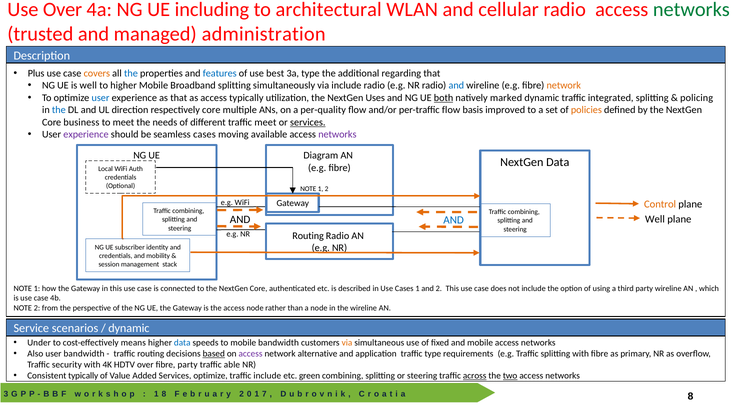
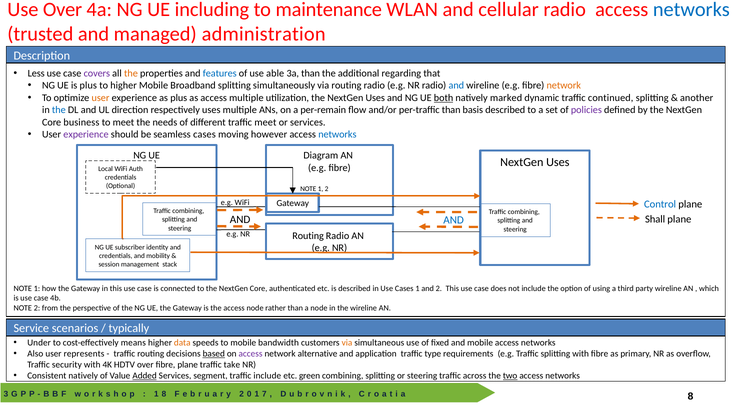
architectural: architectural -> maintenance
networks at (691, 10) colour: green -> blue
Plus: Plus -> Less
covers colour: orange -> purple
the at (131, 73) colour: blue -> orange
best: best -> able
3a type: type -> than
is well: well -> plus
via include: include -> routing
user at (100, 98) colour: blue -> orange
as that: that -> plus
access typically: typically -> multiple
integrated: integrated -> continued
policing: policing -> another
respectively core: core -> uses
per-quality: per-quality -> per-remain
per-traffic flow: flow -> than
basis improved: improved -> described
policies colour: orange -> purple
services at (308, 122) underline: present -> none
available: available -> however
networks at (337, 135) colour: purple -> blue
Data at (558, 162): Data -> Uses
Control colour: orange -> blue
Well at (655, 220): Well -> Shall
dynamic at (129, 329): dynamic -> typically
data at (182, 343) colour: blue -> orange
user bandwidth: bandwidth -> represents
fibre party: party -> plane
able: able -> take
Consistent typically: typically -> natively
Added underline: none -> present
Services optimize: optimize -> segment
across underline: present -> none
